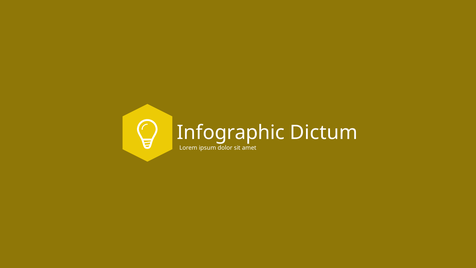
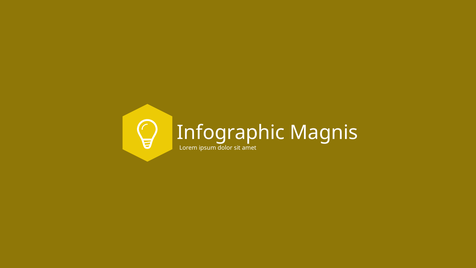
Dictum: Dictum -> Magnis
